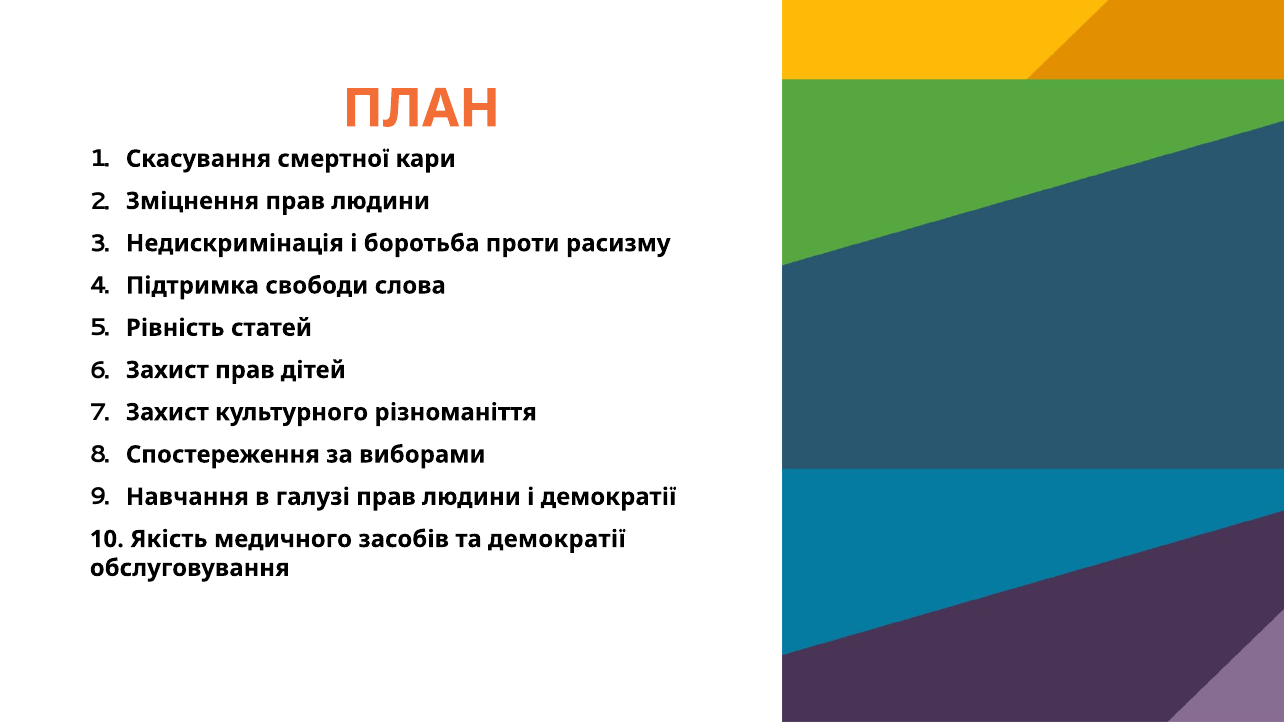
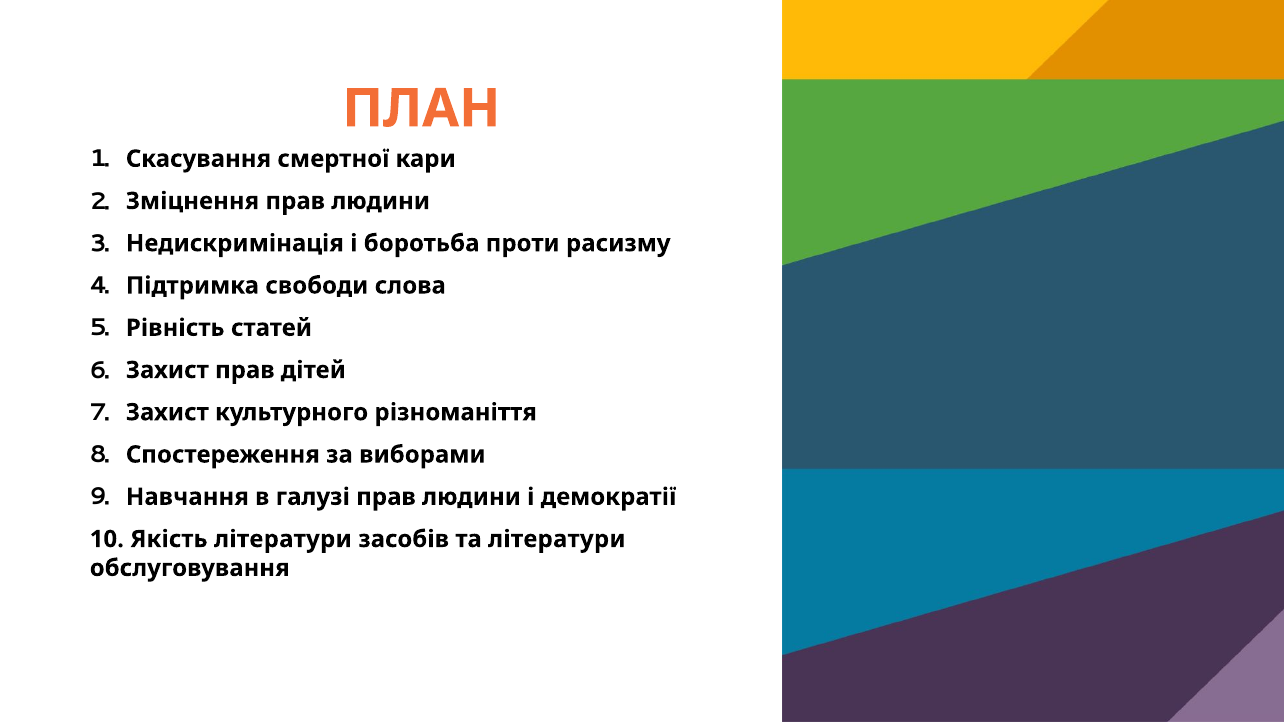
Якість медичного: медичного -> літератури
та демократії: демократії -> літератури
